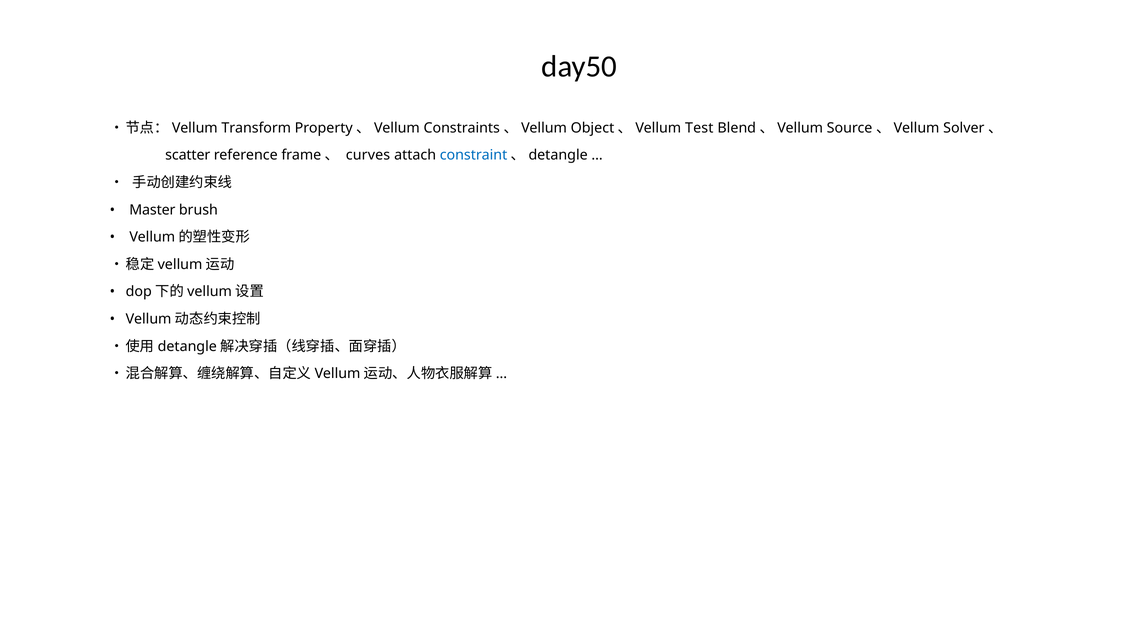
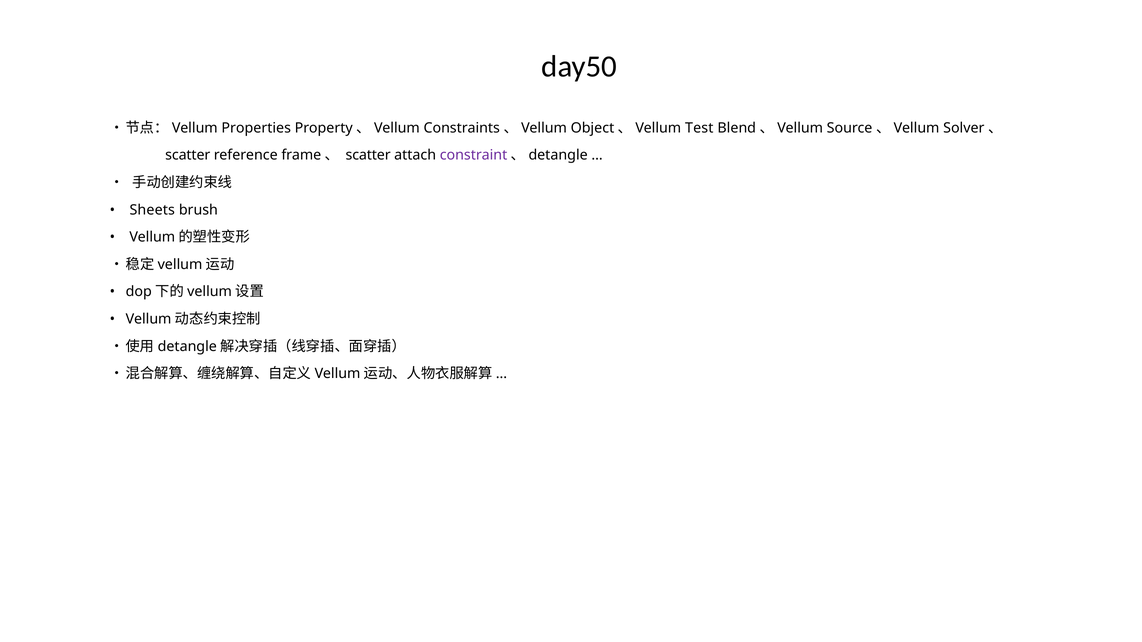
Transform: Transform -> Properties
curves at (368, 155): curves -> scatter
constraint colour: blue -> purple
Master: Master -> Sheets
